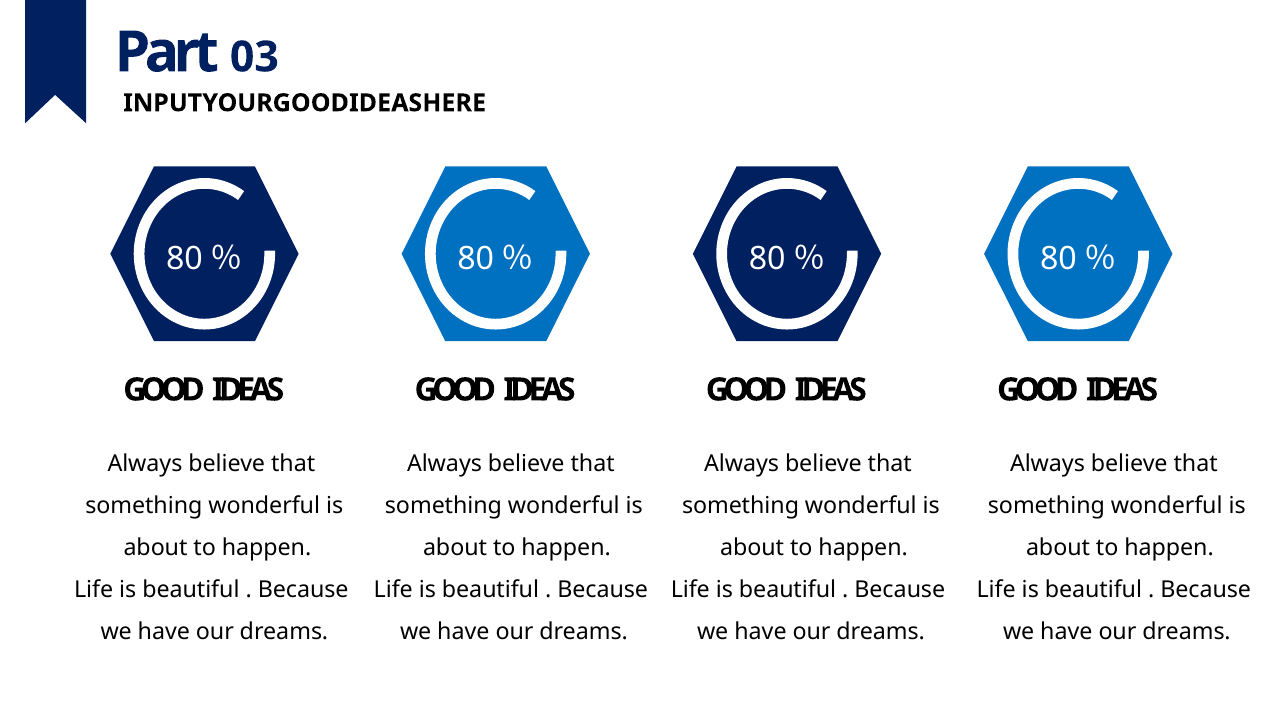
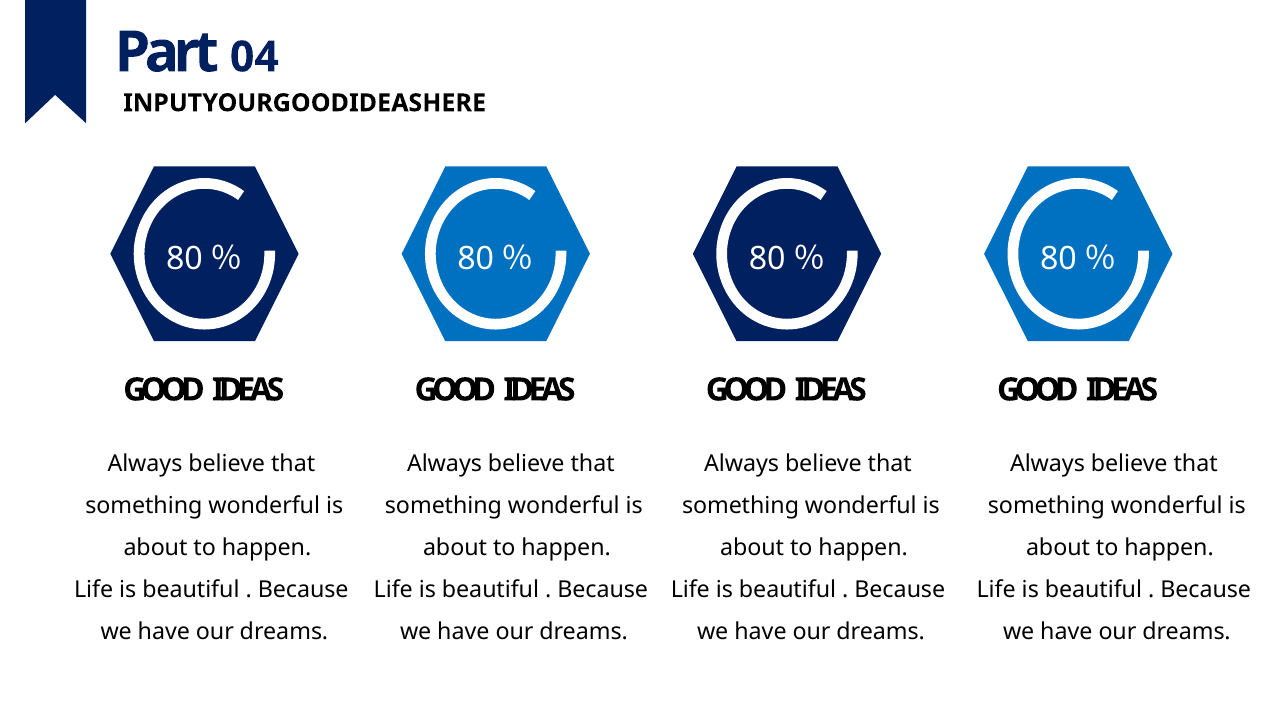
03: 03 -> 04
